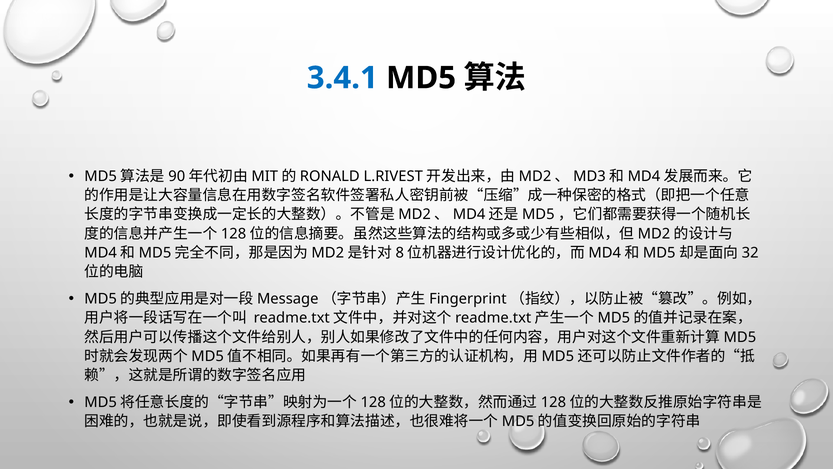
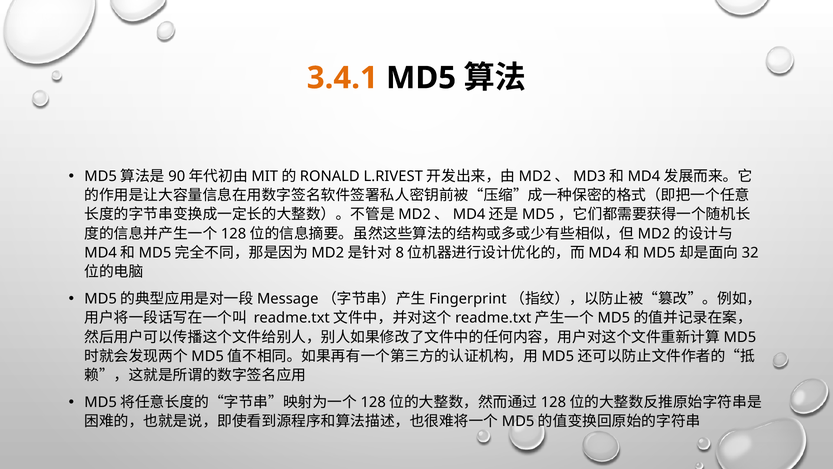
3.4.1 colour: blue -> orange
